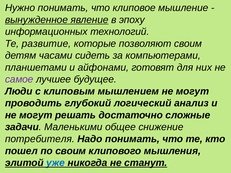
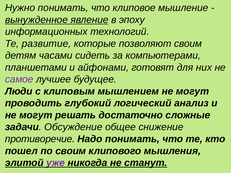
Маленькими: Маленькими -> Обсуждение
потребителя: потребителя -> противоречие
уже colour: blue -> purple
